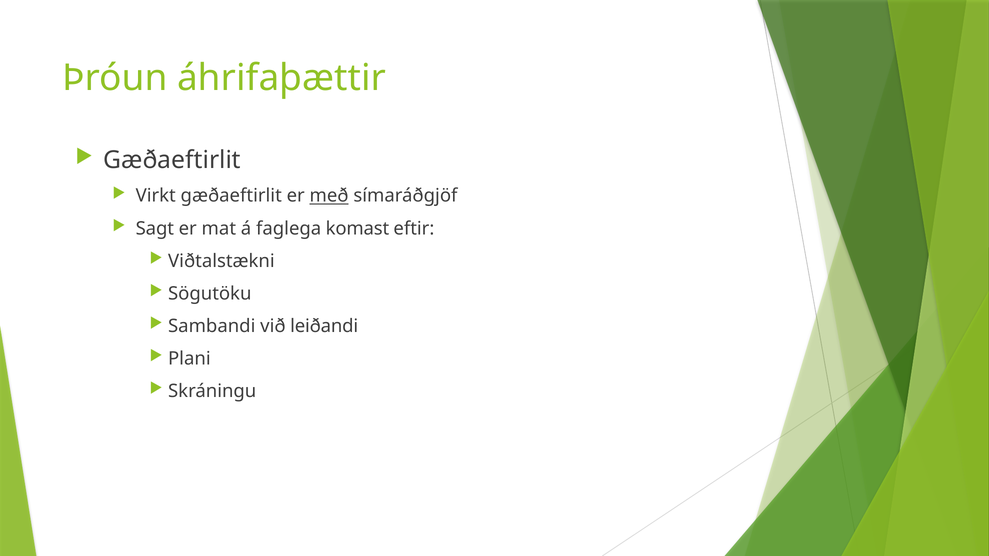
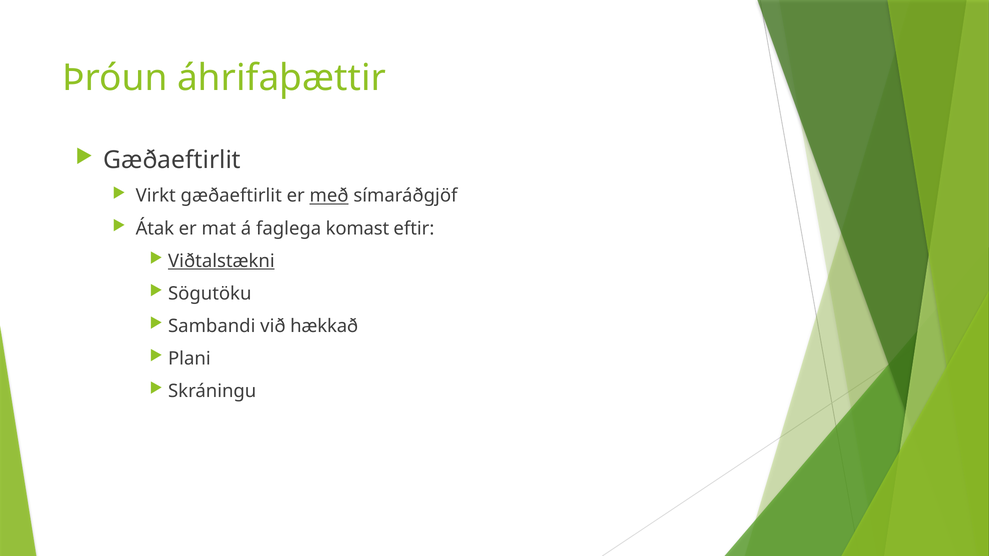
Sagt: Sagt -> Átak
Viðtalstækni underline: none -> present
leiðandi: leiðandi -> hækkað
